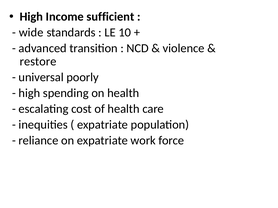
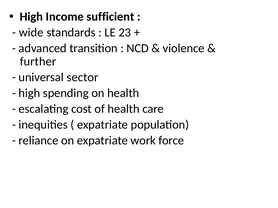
10: 10 -> 23
restore: restore -> further
poorly: poorly -> sector
